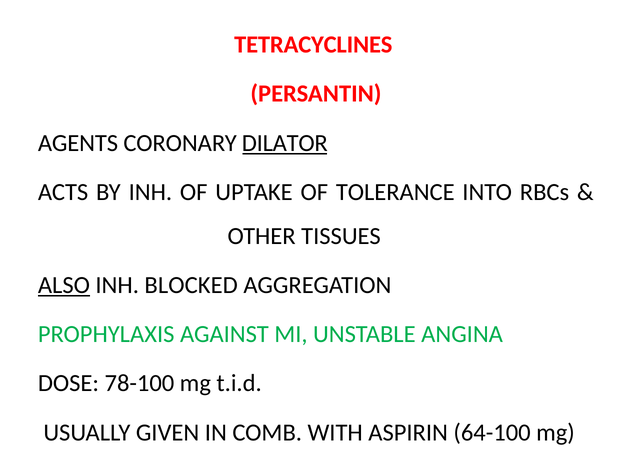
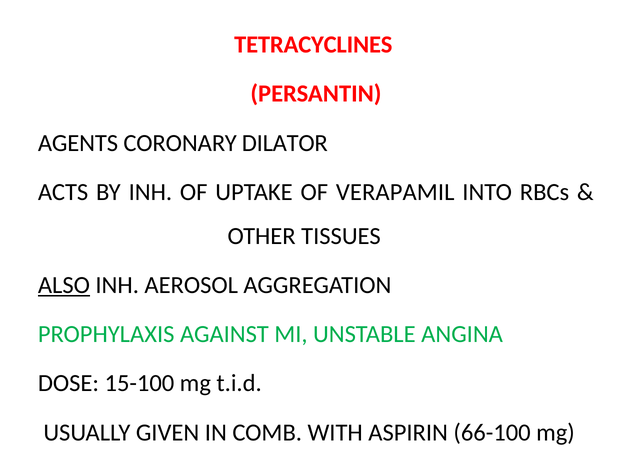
DILATOR underline: present -> none
TOLERANCE: TOLERANCE -> VERAPAMIL
BLOCKED: BLOCKED -> AEROSOL
78-100: 78-100 -> 15-100
64-100: 64-100 -> 66-100
